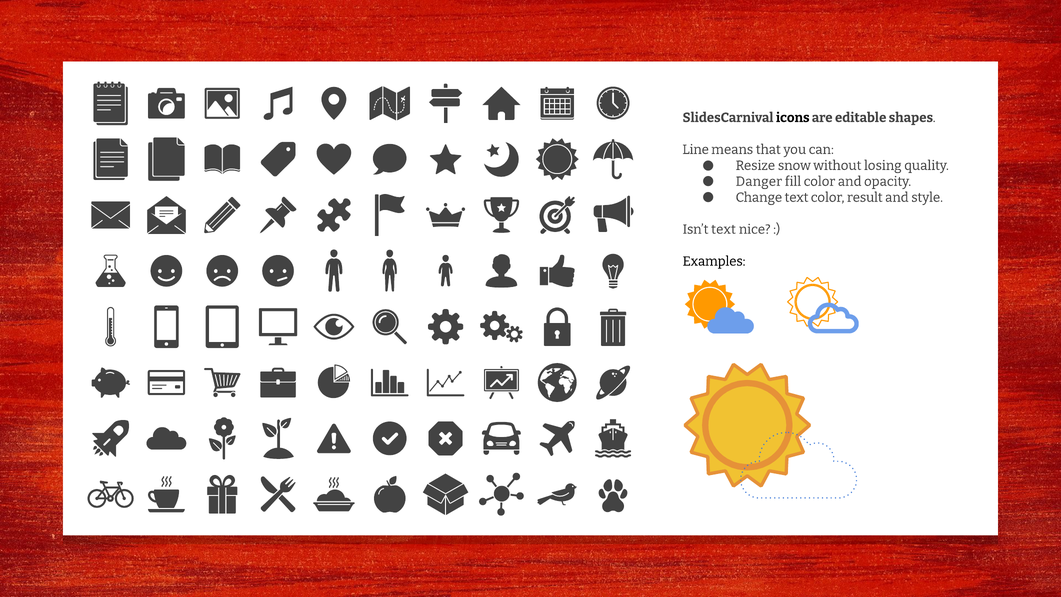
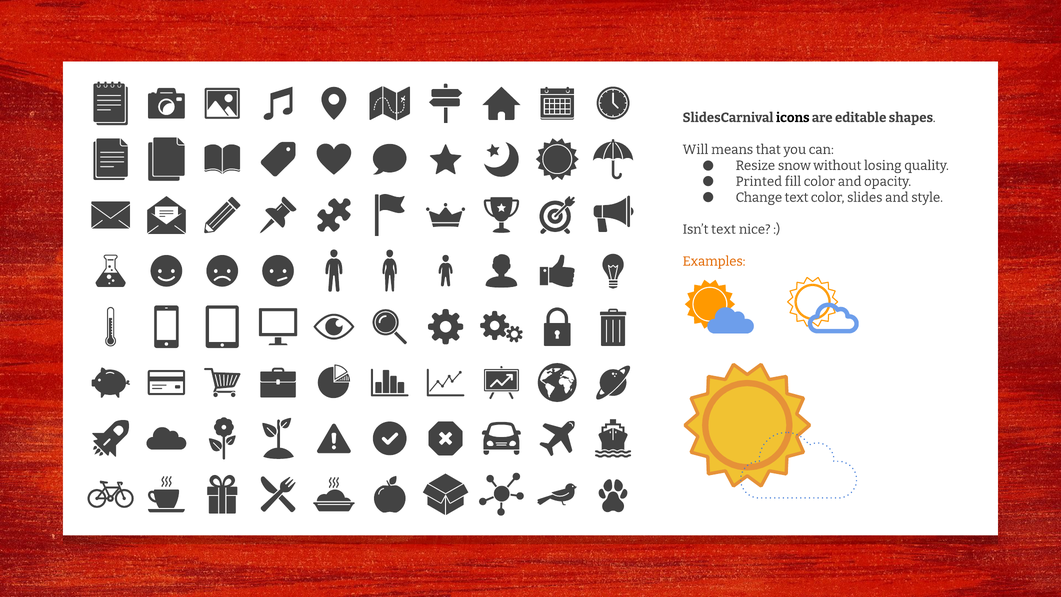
Line: Line -> Will
Danger: Danger -> Printed
result: result -> slides
Examples colour: black -> orange
